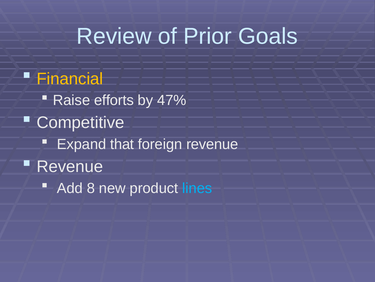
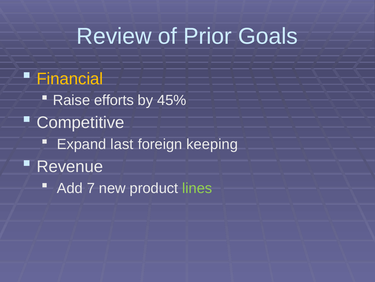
47%: 47% -> 45%
that: that -> last
foreign revenue: revenue -> keeping
8: 8 -> 7
lines colour: light blue -> light green
